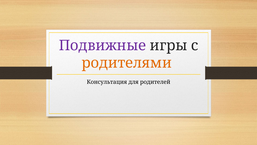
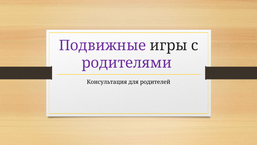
родителями colour: orange -> purple
